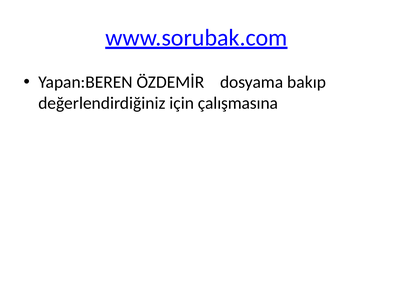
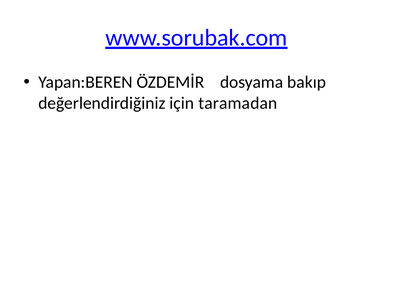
çalışmasına: çalışmasına -> taramadan
